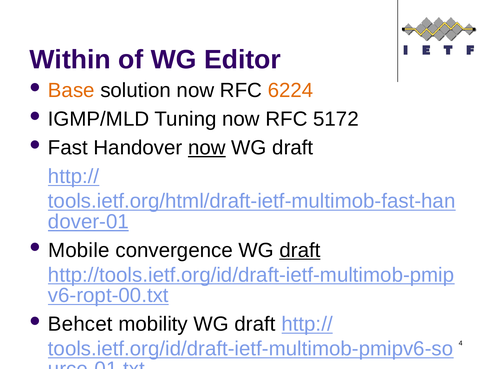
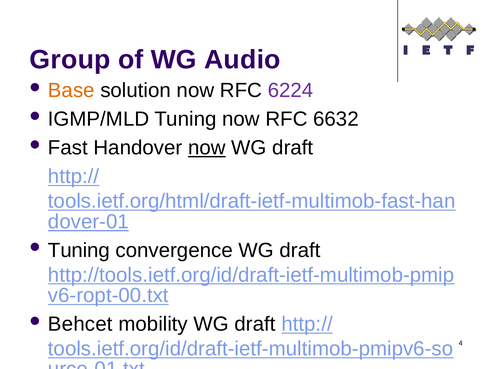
Within: Within -> Group
Editor: Editor -> Audio
6224 colour: orange -> purple
5172: 5172 -> 6632
Mobile at (79, 250): Mobile -> Tuning
draft at (300, 250) underline: present -> none
